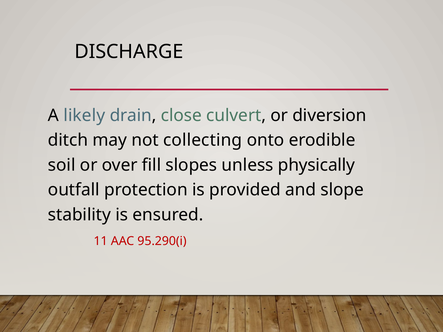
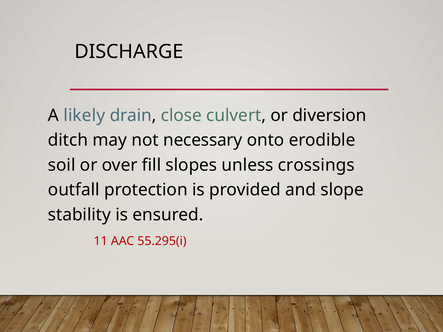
collecting: collecting -> necessary
physically: physically -> crossings
95.290(i: 95.290(i -> 55.295(i
